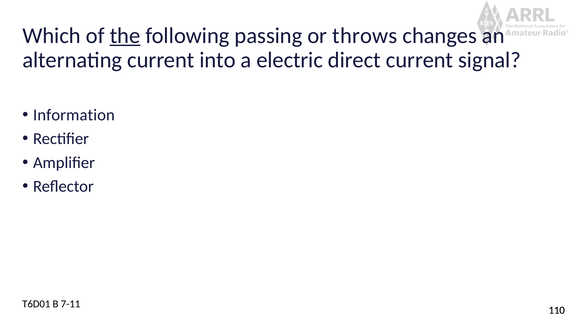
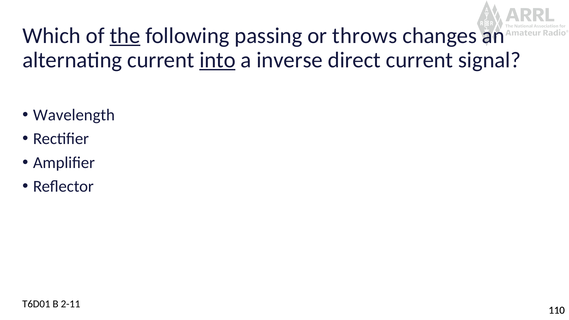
into underline: none -> present
electric: electric -> inverse
Information: Information -> Wavelength
7-11: 7-11 -> 2-11
